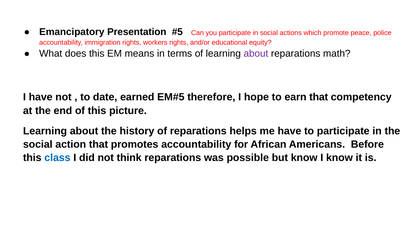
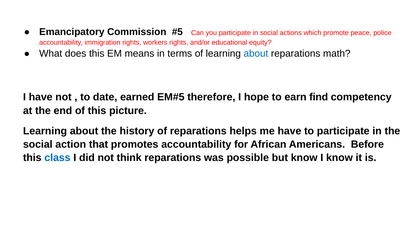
Presentation: Presentation -> Commission
about at (256, 53) colour: purple -> blue
earn that: that -> find
